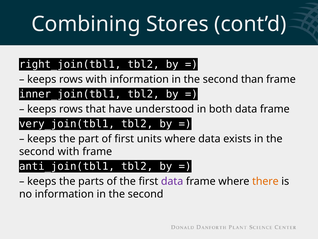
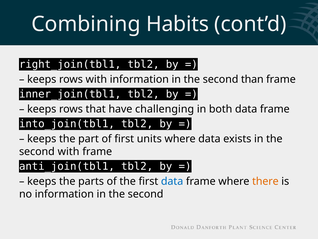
Stores: Stores -> Habits
understood: understood -> challenging
very_join(tbl1: very_join(tbl1 -> into_join(tbl1
data at (172, 181) colour: purple -> blue
